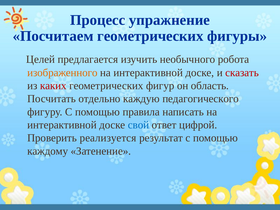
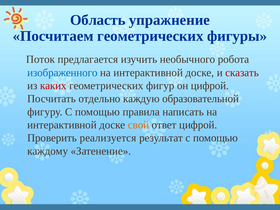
Процесс: Процесс -> Область
Целей: Целей -> Поток
изображенного colour: orange -> blue
он область: область -> цифрой
педагогического: педагогического -> образовательной
свой colour: blue -> orange
